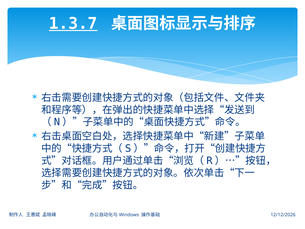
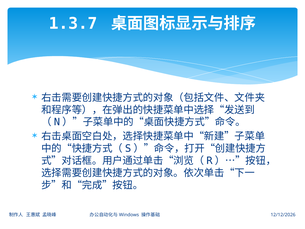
1.3.7 underline: present -> none
